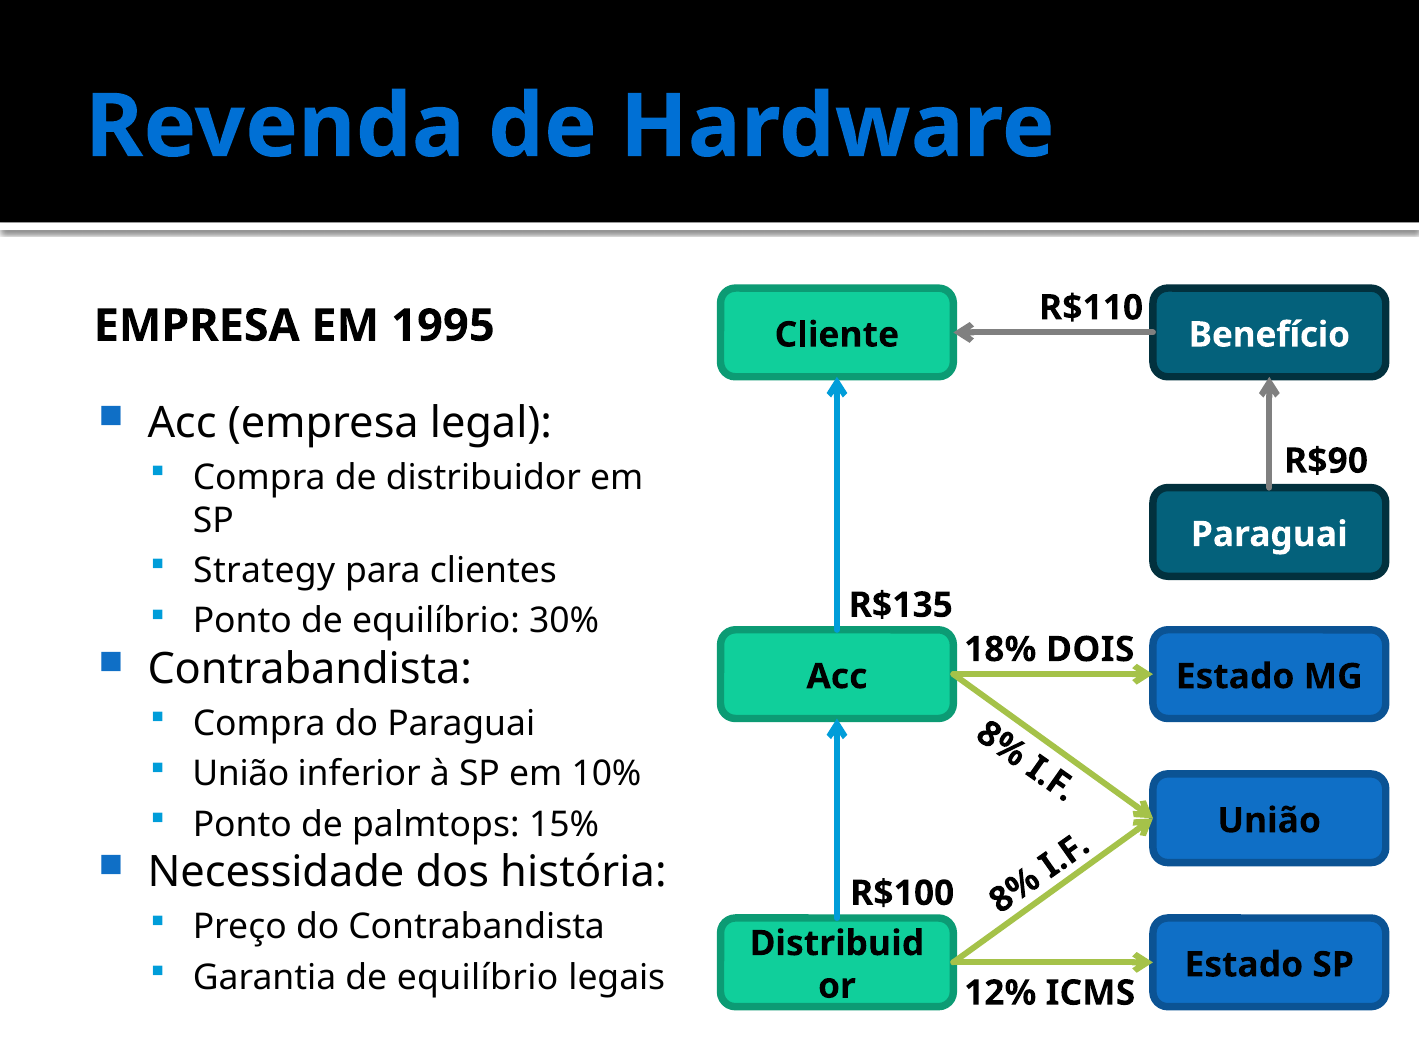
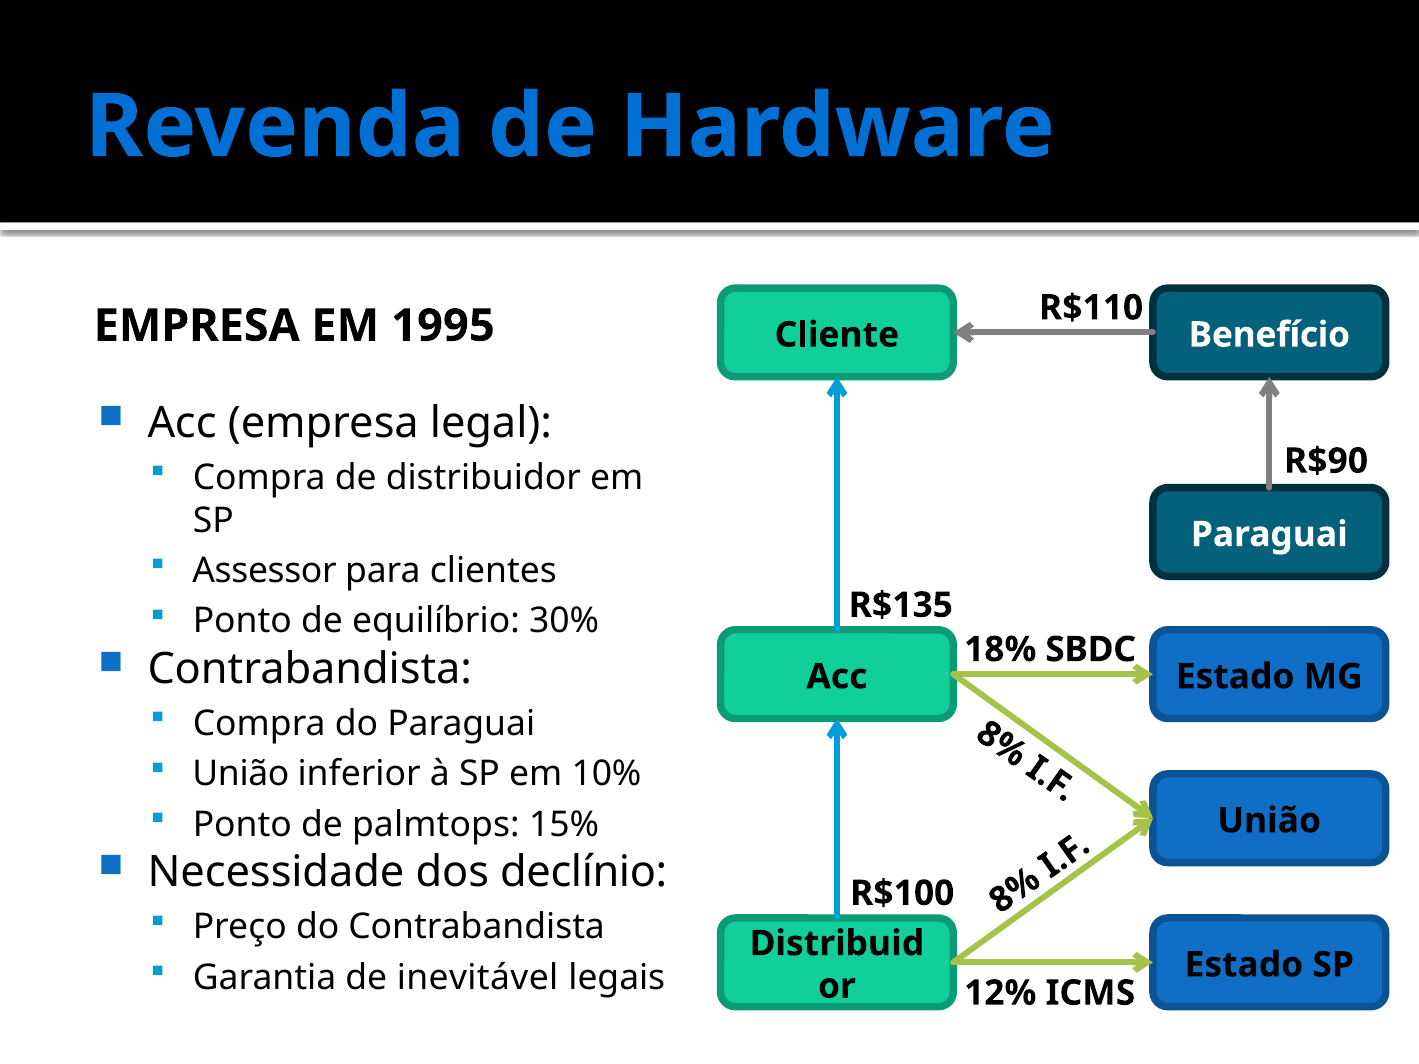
Strategy: Strategy -> Assessor
DOIS: DOIS -> SBDC
história: história -> declínio
Garantia de equilíbrio: equilíbrio -> inevitável
